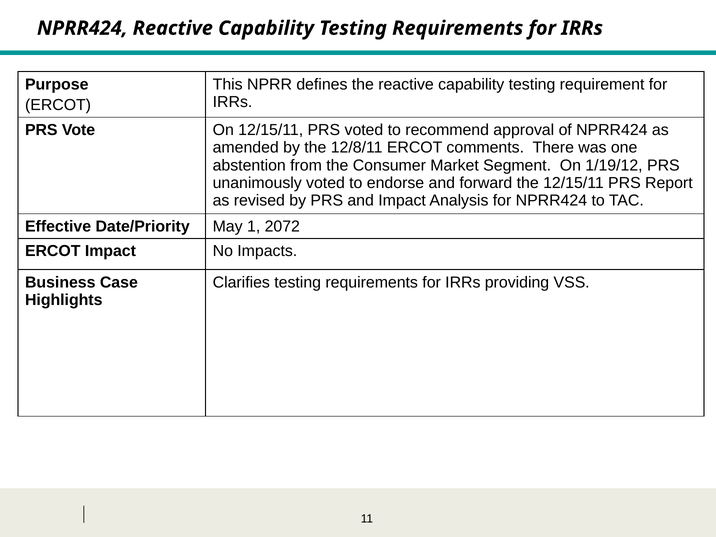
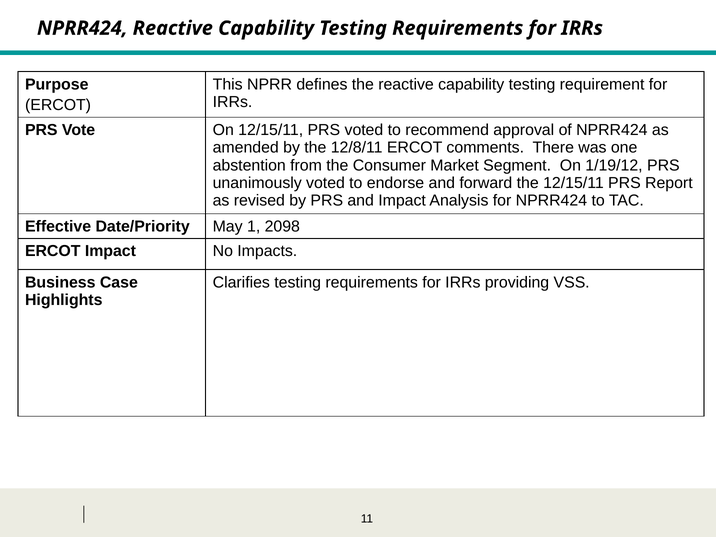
2072: 2072 -> 2098
